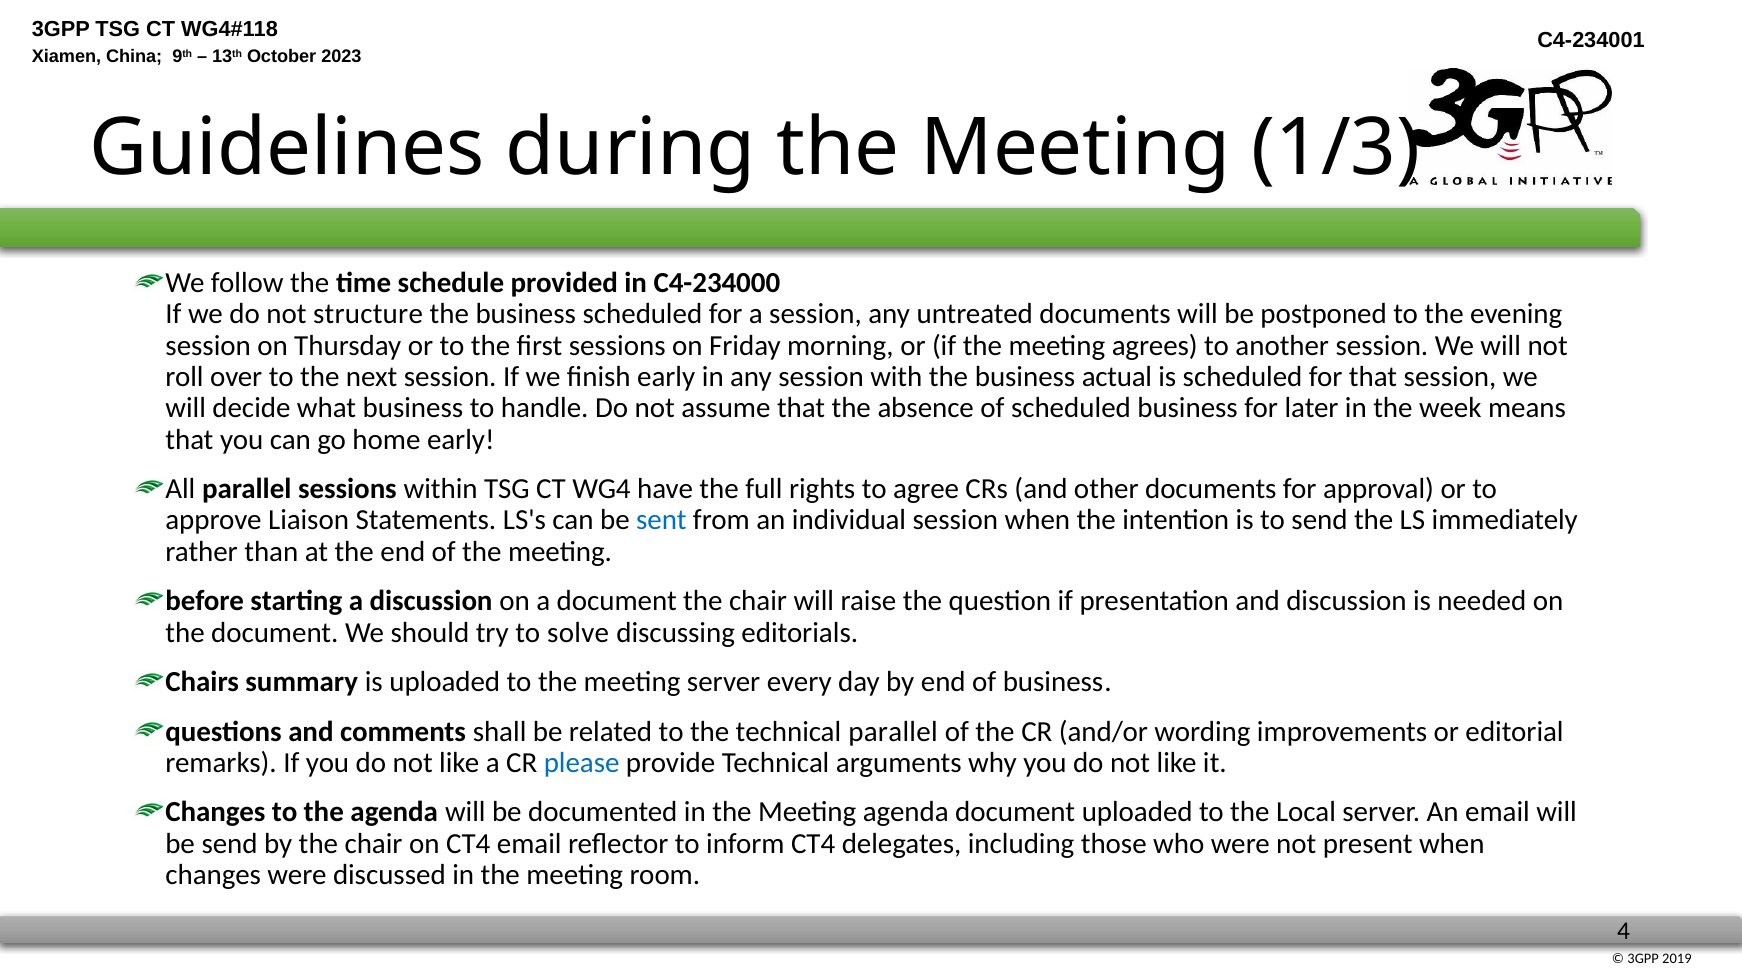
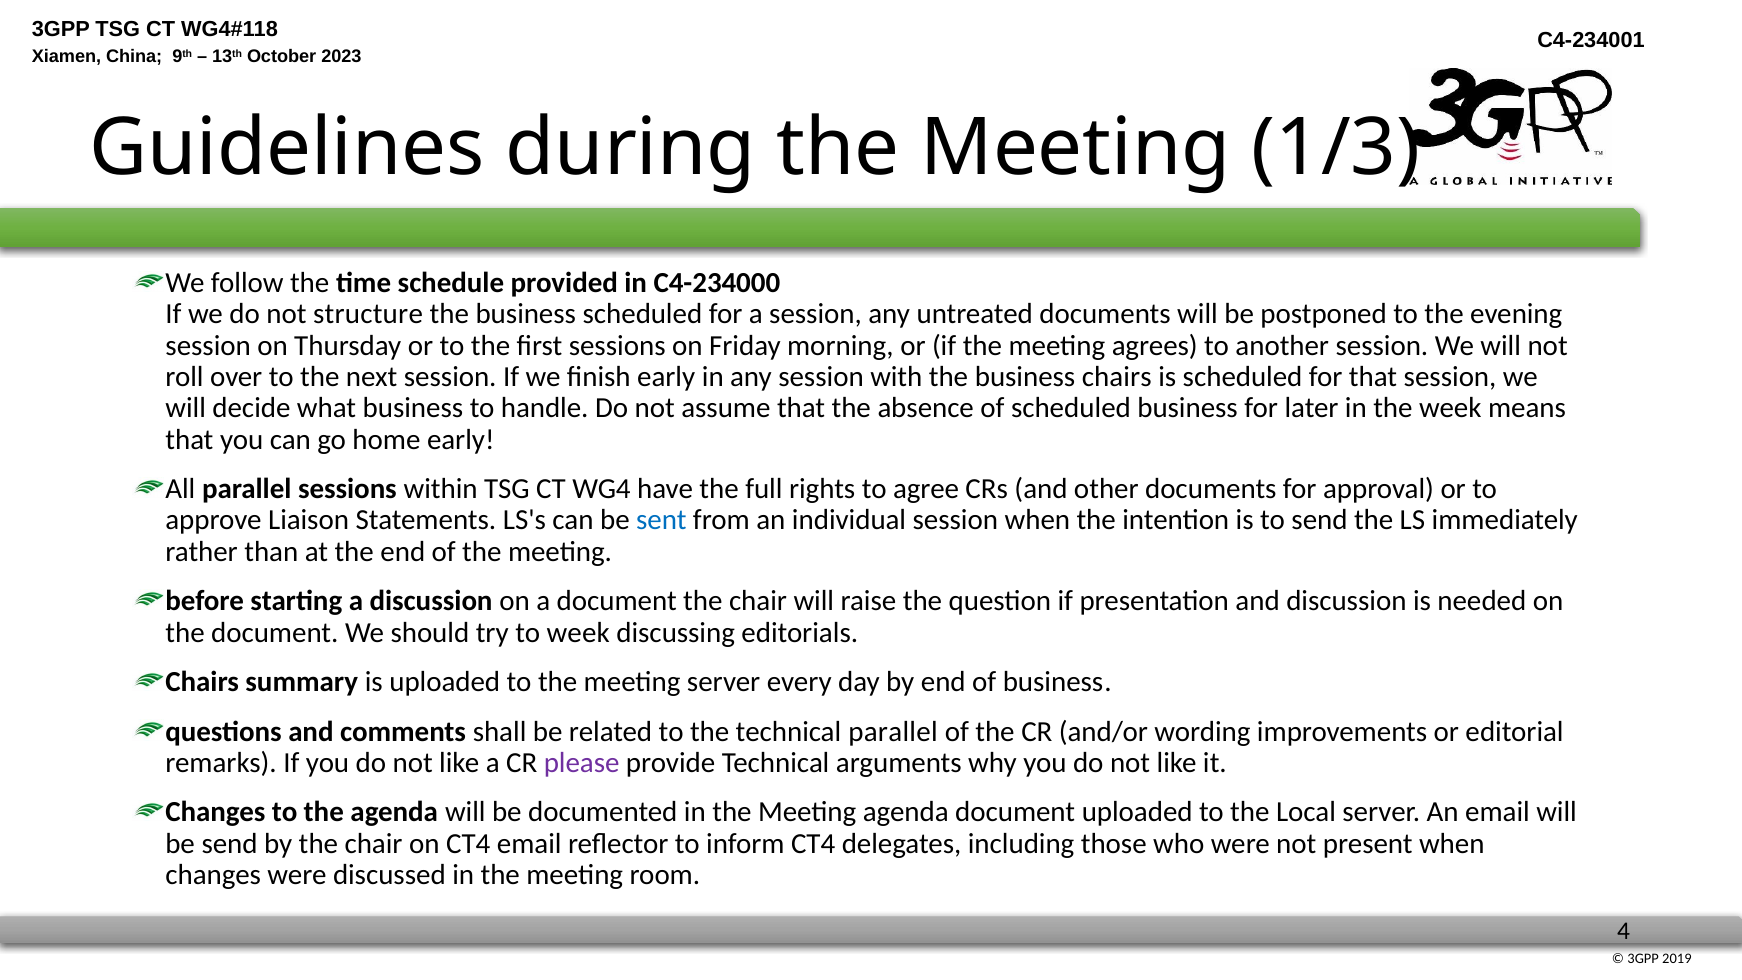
business actual: actual -> chairs
to solve: solve -> week
please colour: blue -> purple
